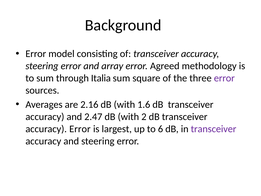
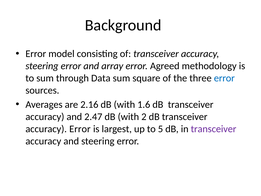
Italia: Italia -> Data
error at (224, 78) colour: purple -> blue
6: 6 -> 5
